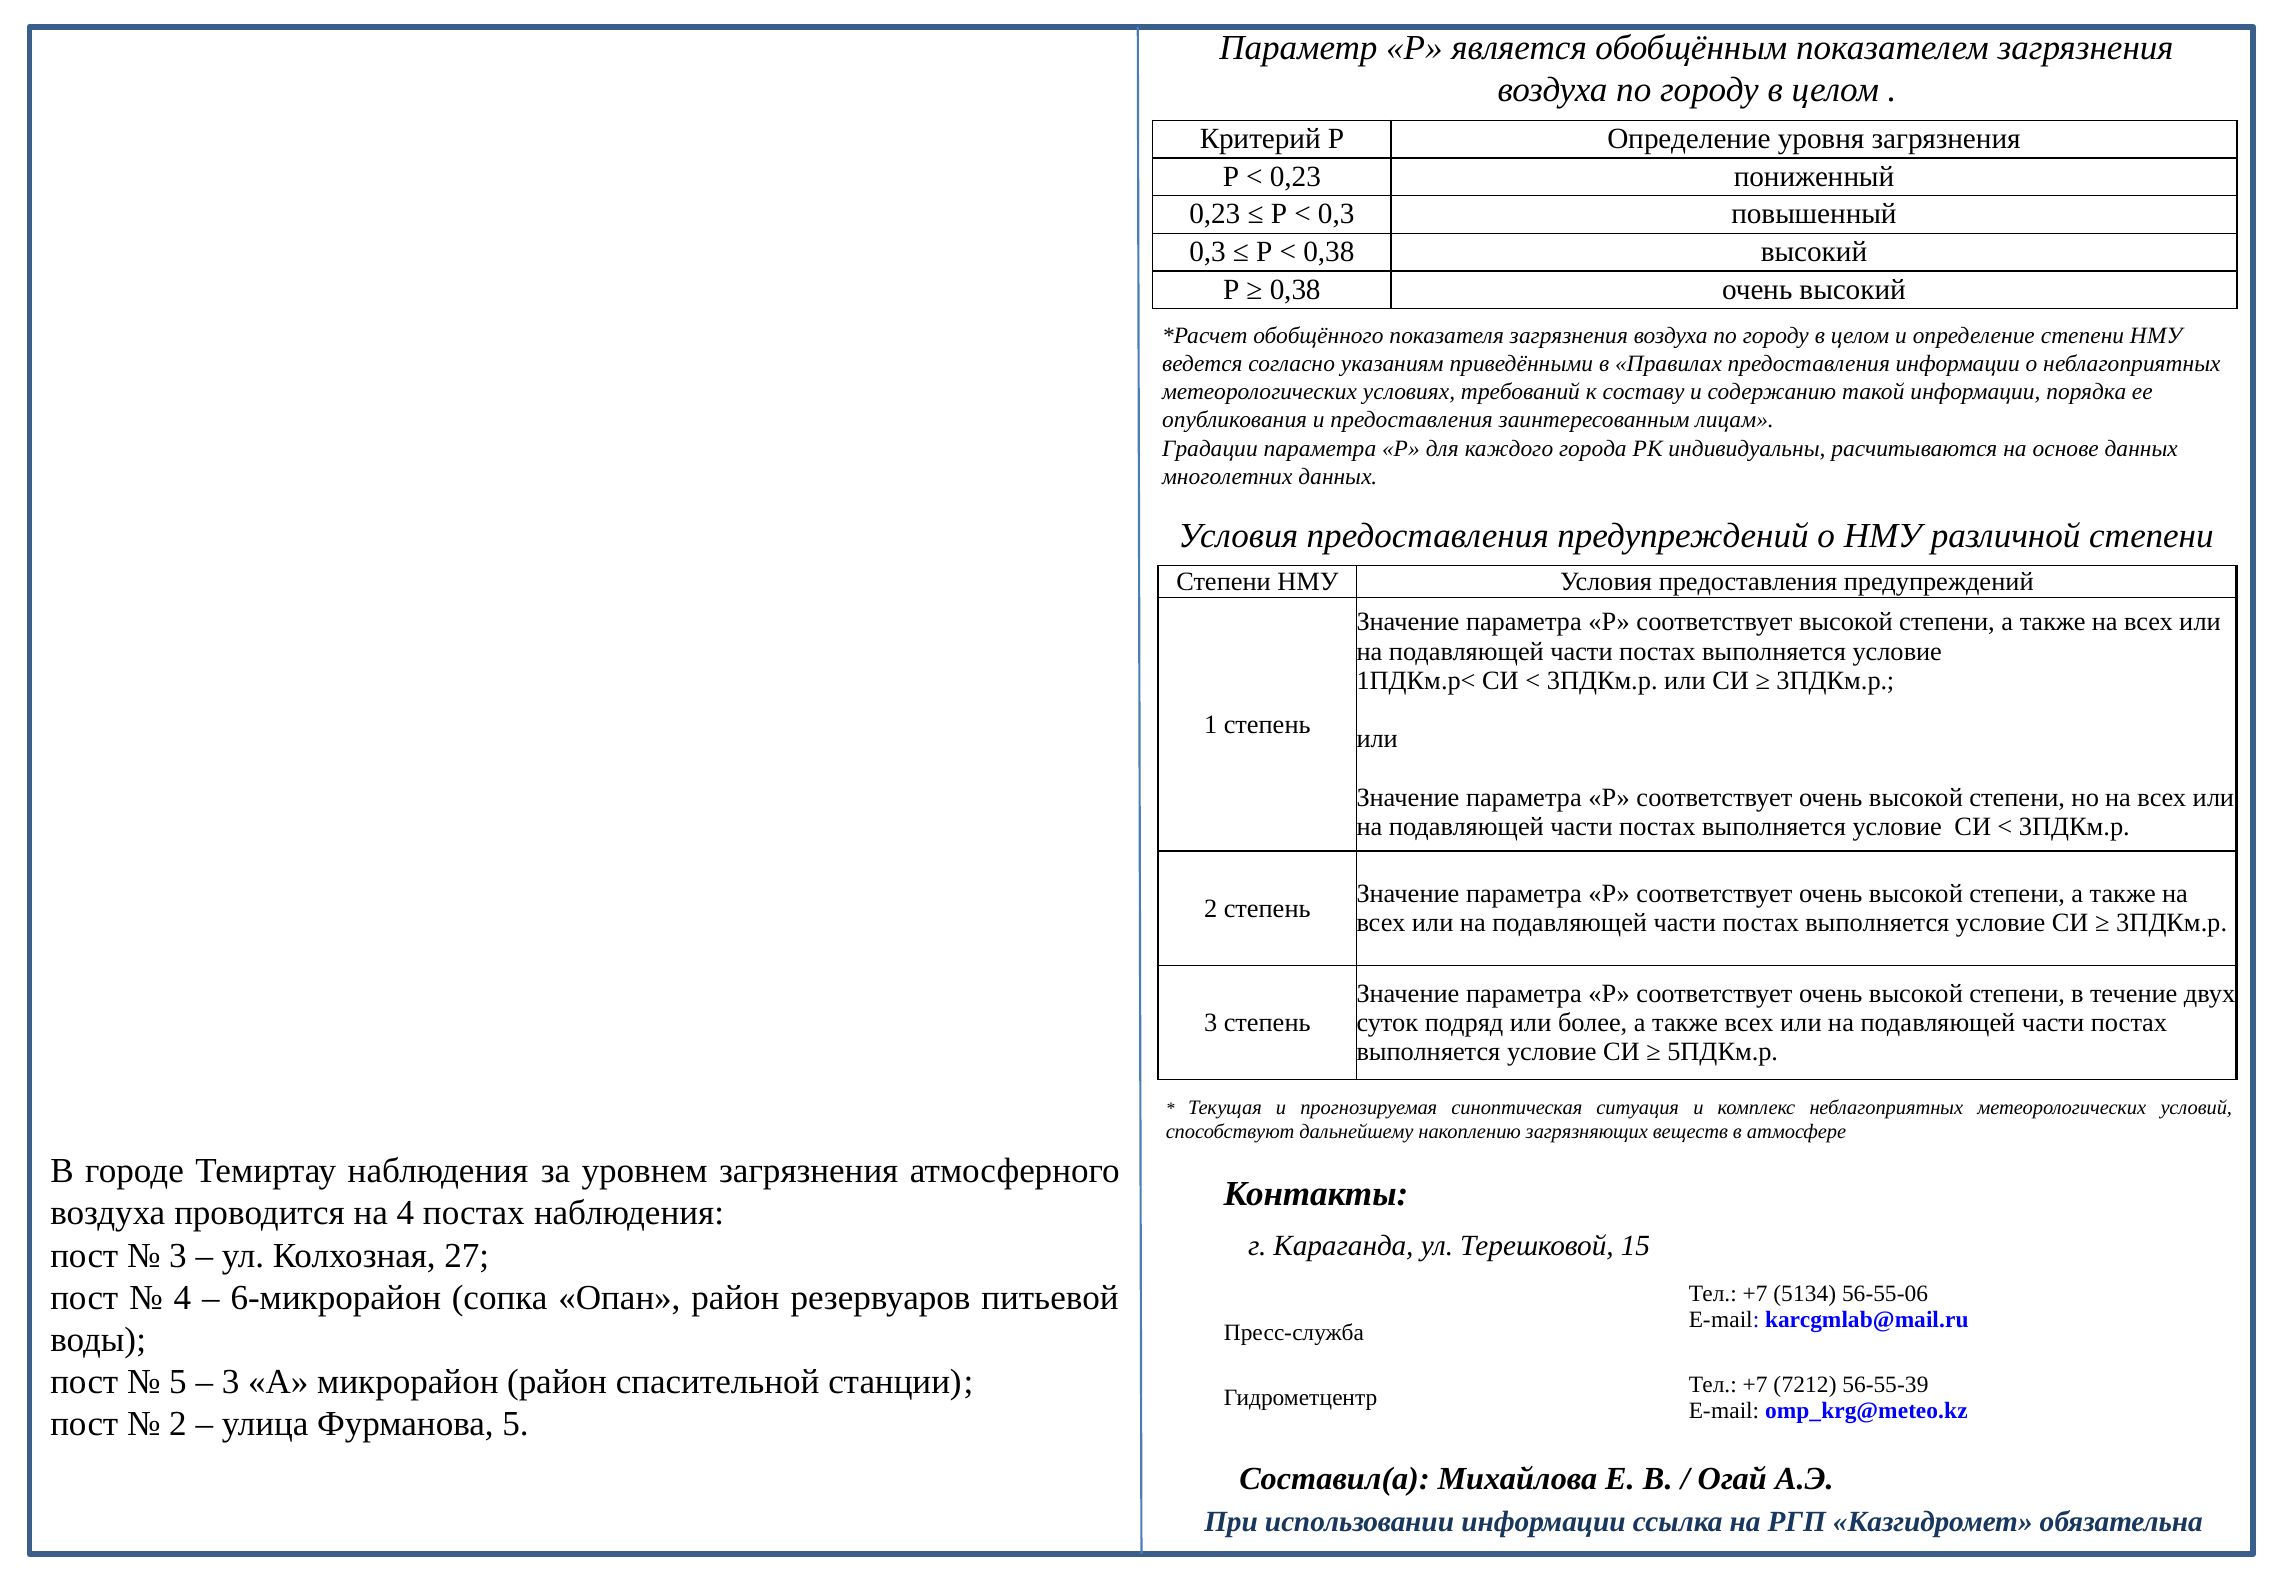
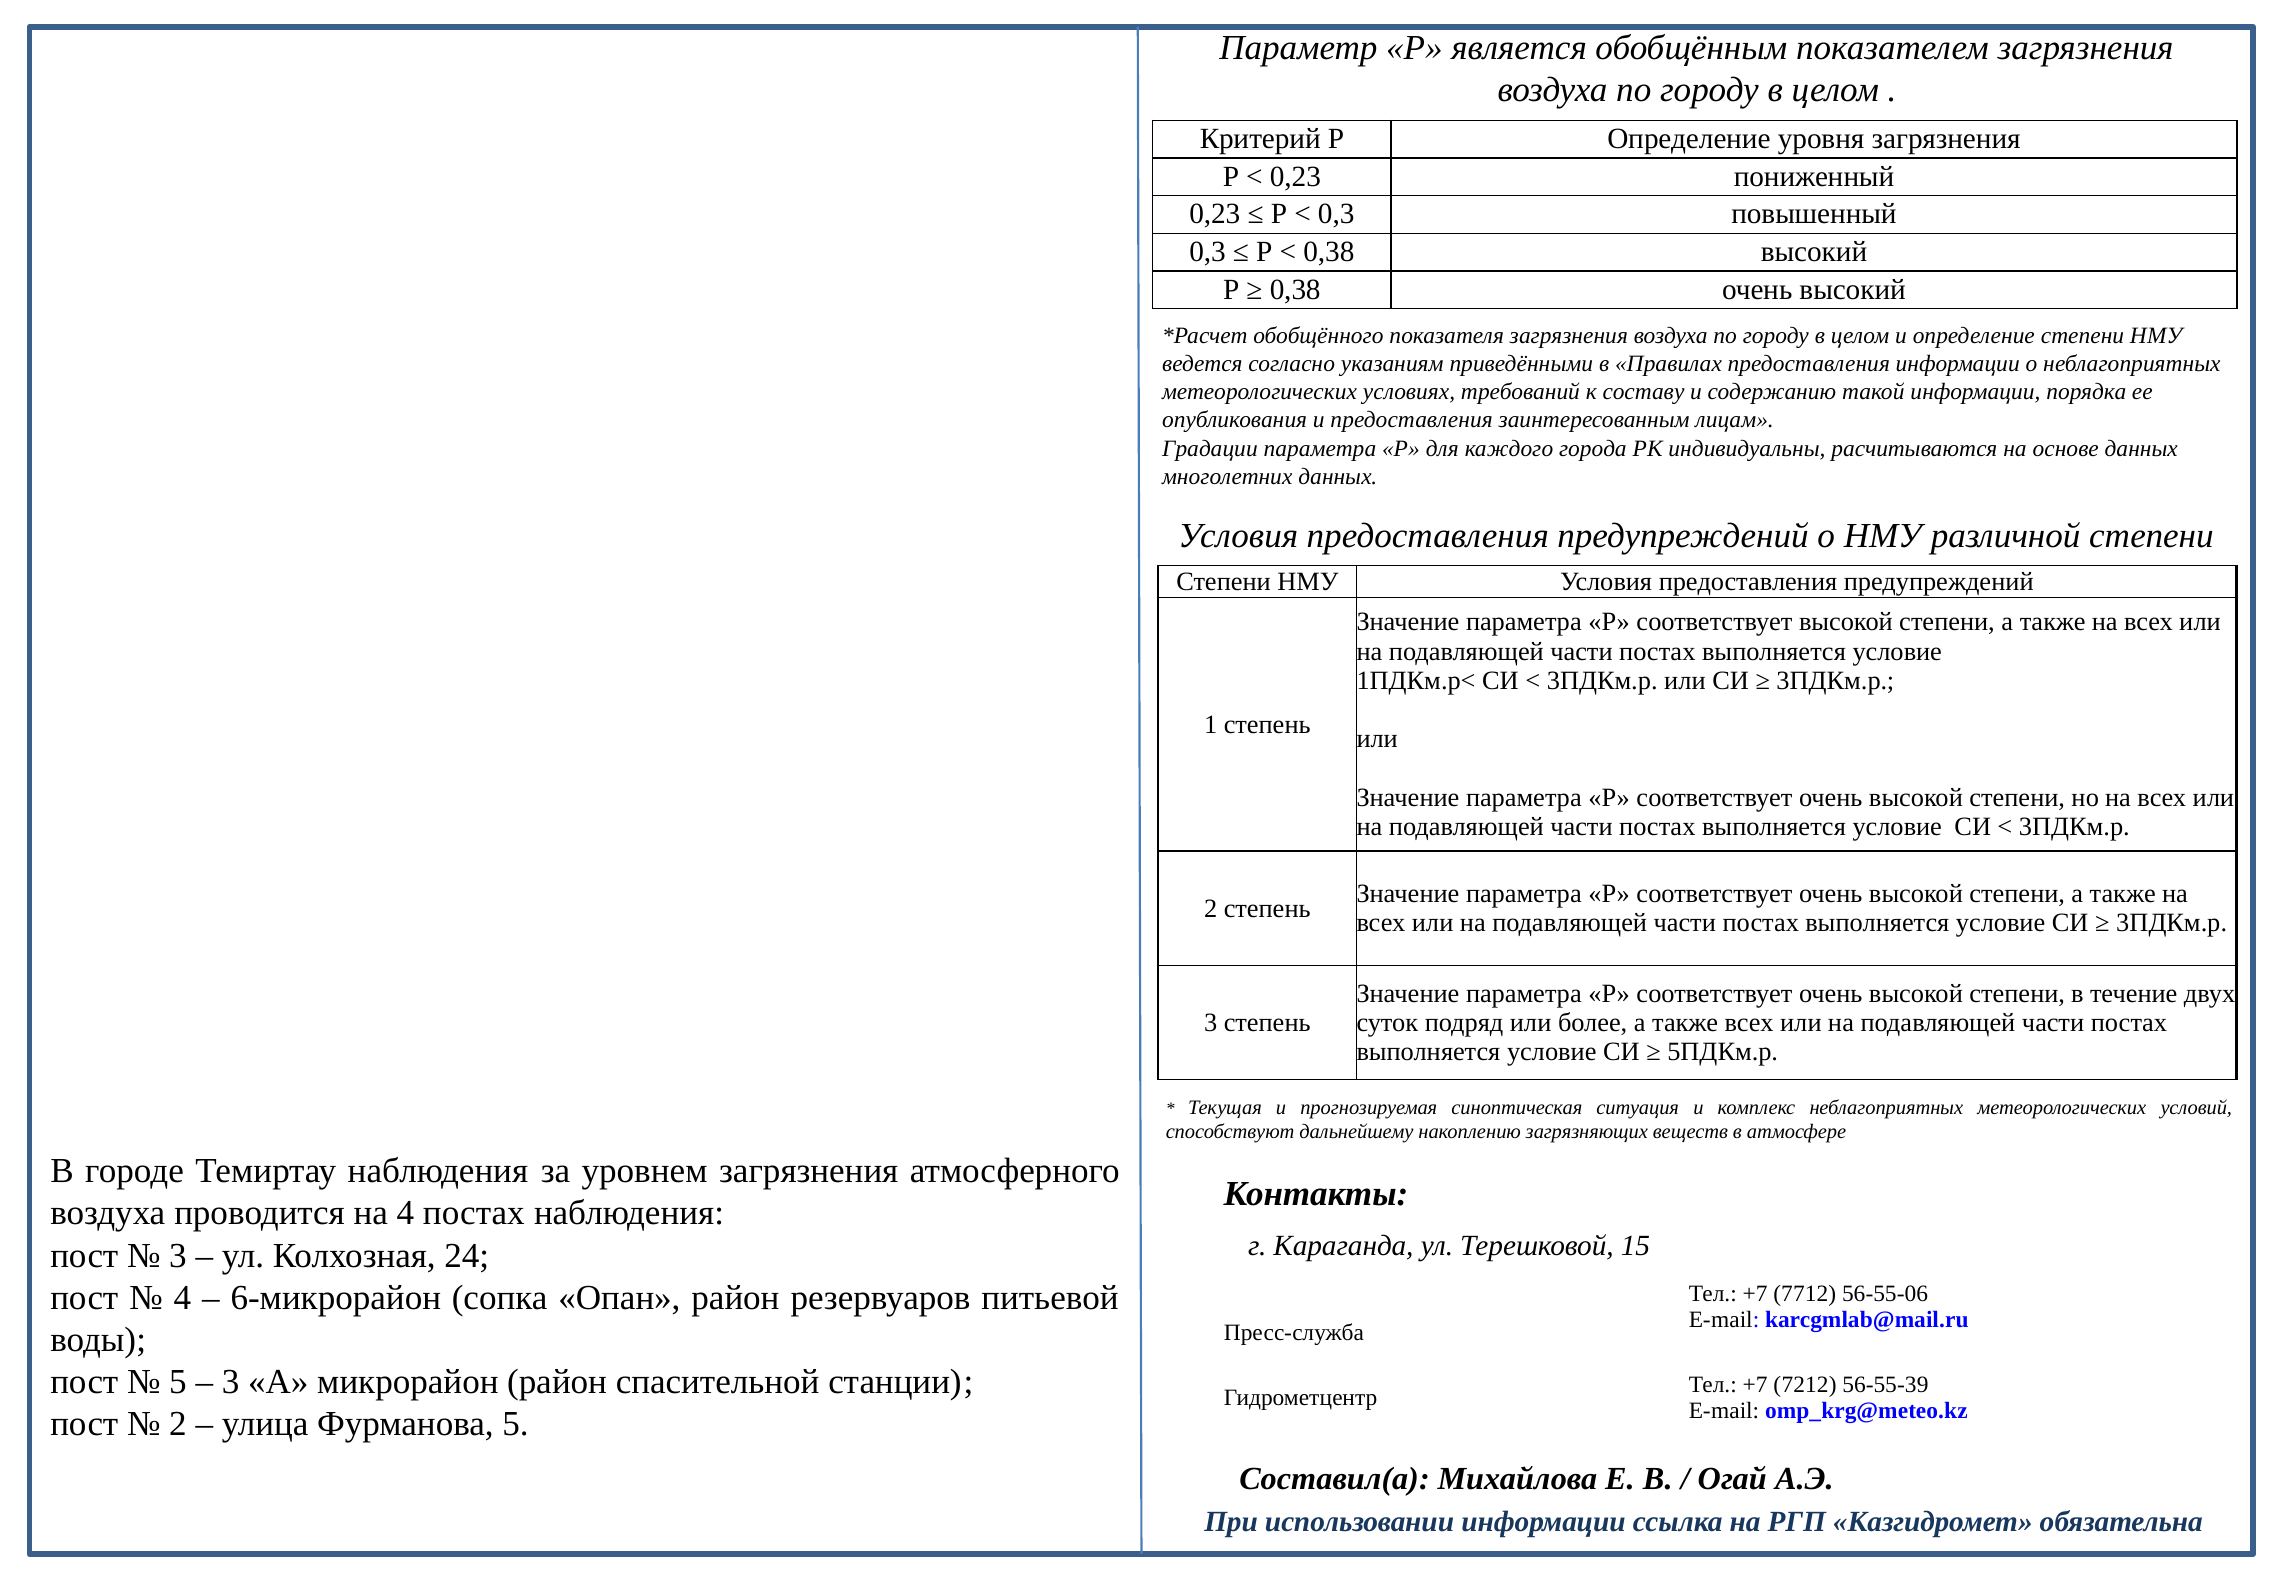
27: 27 -> 24
5134: 5134 -> 7712
